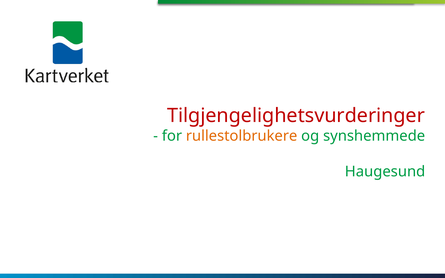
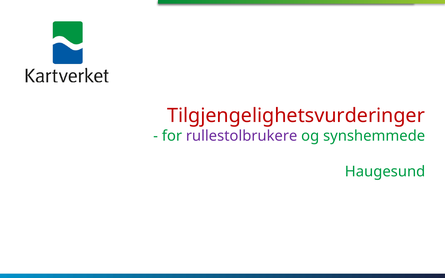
rullestolbrukere colour: orange -> purple
